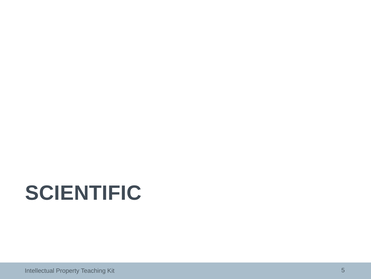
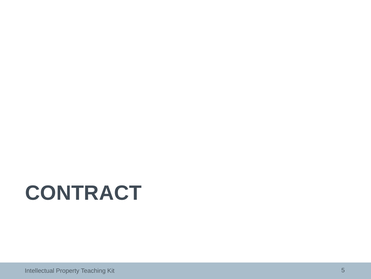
SCIENTIFIC: SCIENTIFIC -> CONTRACT
